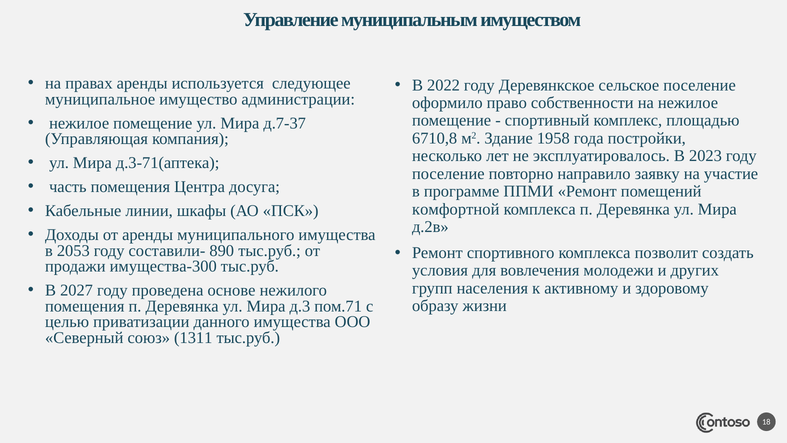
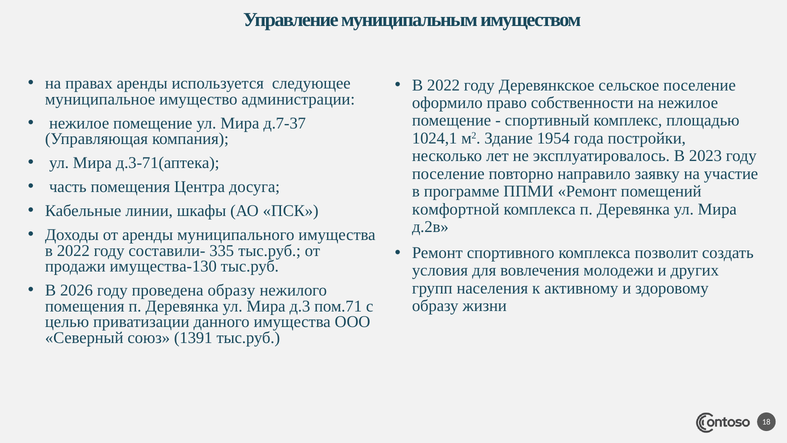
6710,8: 6710,8 -> 1024,1
1958: 1958 -> 1954
2053 at (73, 251): 2053 -> 2022
890: 890 -> 335
имущества-300: имущества-300 -> имущества-130
2027: 2027 -> 2026
проведена основе: основе -> образу
1311: 1311 -> 1391
